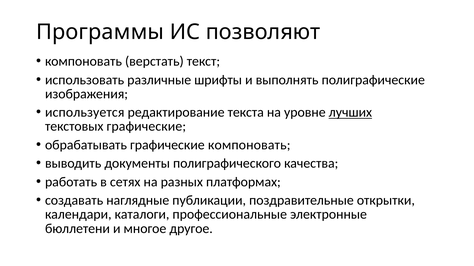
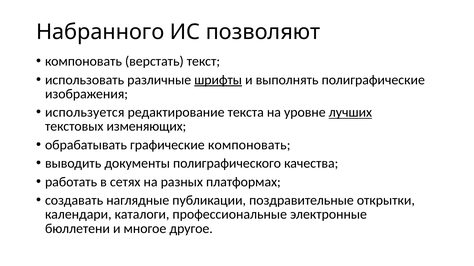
Программы: Программы -> Набранного
шрифты underline: none -> present
текстовых графические: графические -> изменяющих
